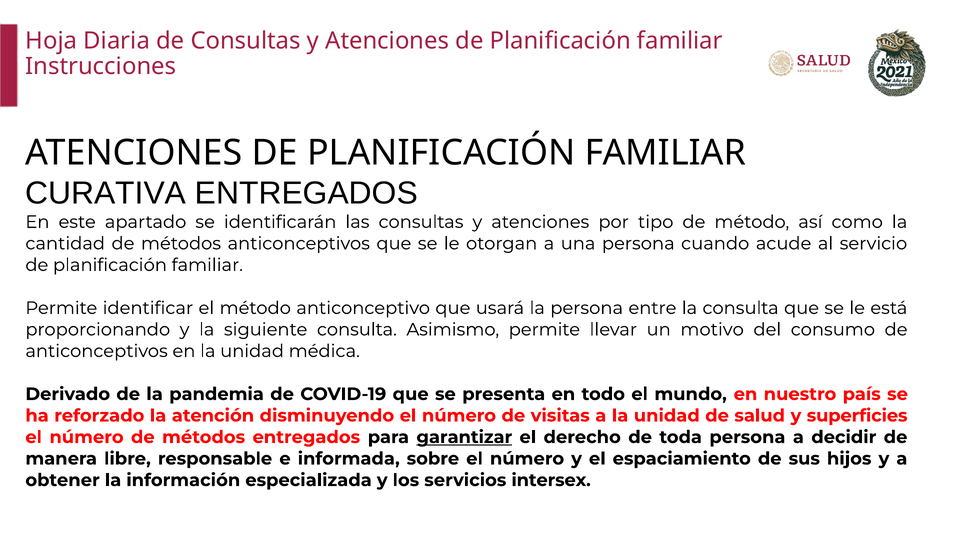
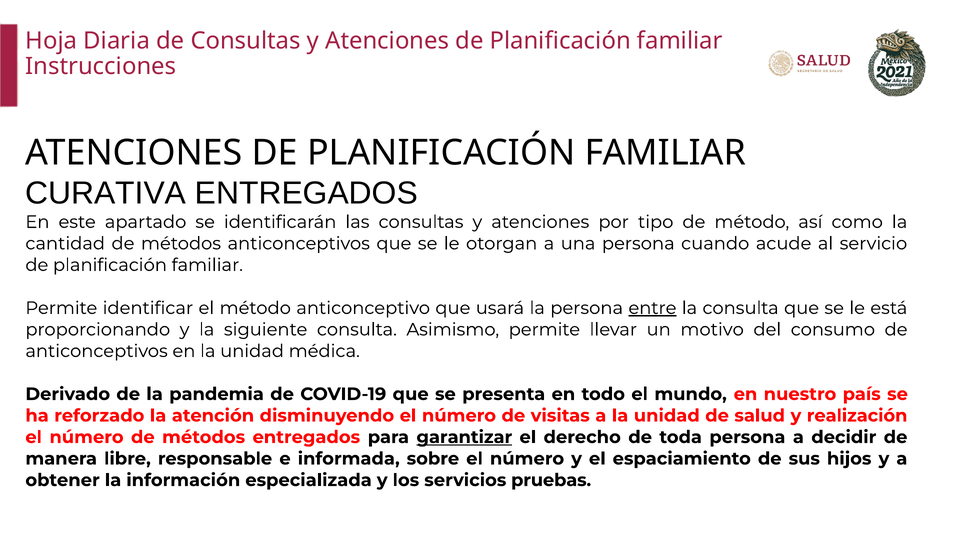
entre underline: none -> present
superficies: superficies -> realización
intersex: intersex -> pruebas
